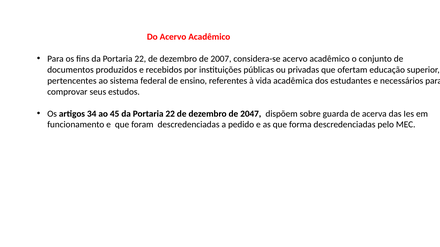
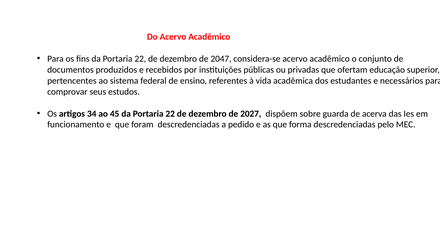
2007: 2007 -> 2047
2047: 2047 -> 2027
